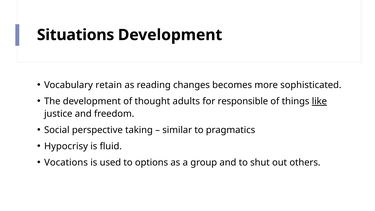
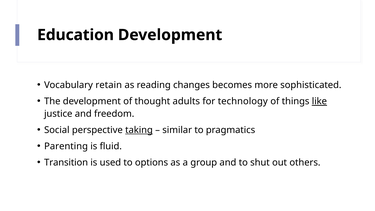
Situations: Situations -> Education
responsible: responsible -> technology
taking underline: none -> present
Hypocrisy: Hypocrisy -> Parenting
Vocations: Vocations -> Transition
